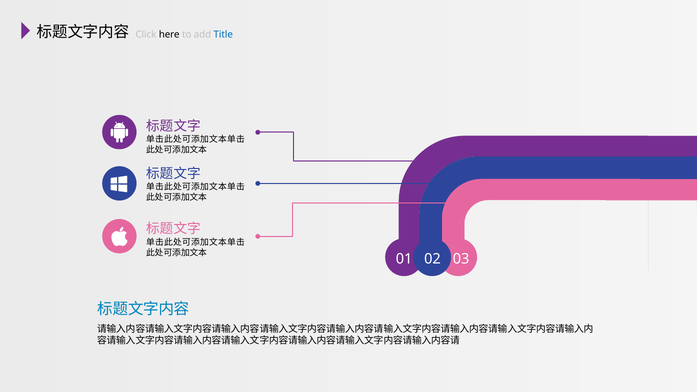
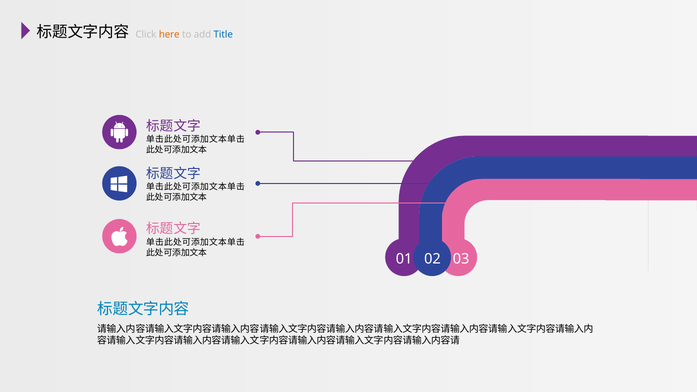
here colour: black -> orange
